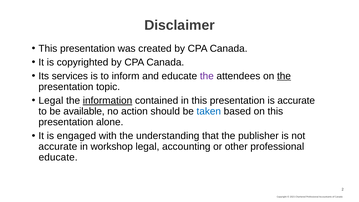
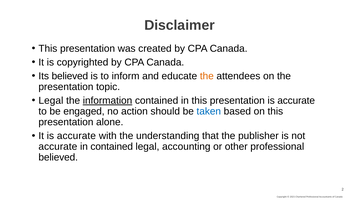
Its services: services -> believed
the at (207, 76) colour: purple -> orange
the at (284, 76) underline: present -> none
available: available -> engaged
It is engaged: engaged -> accurate
in workshop: workshop -> contained
educate at (58, 157): educate -> believed
